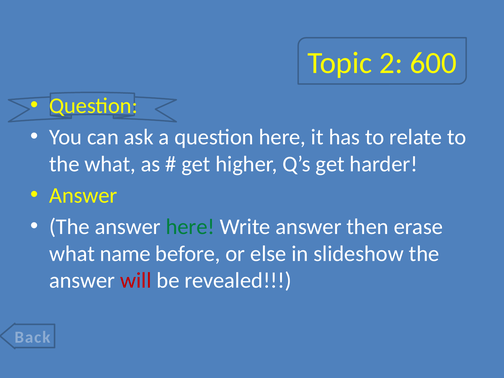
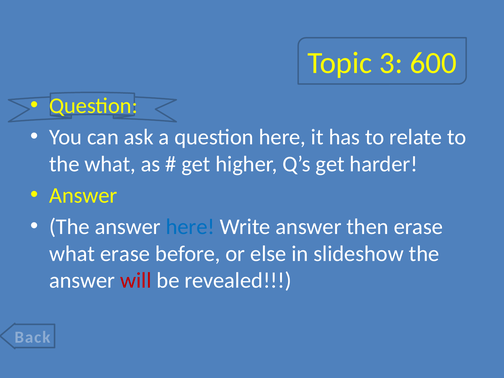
2: 2 -> 3
here at (190, 227) colour: green -> blue
what name: name -> erase
